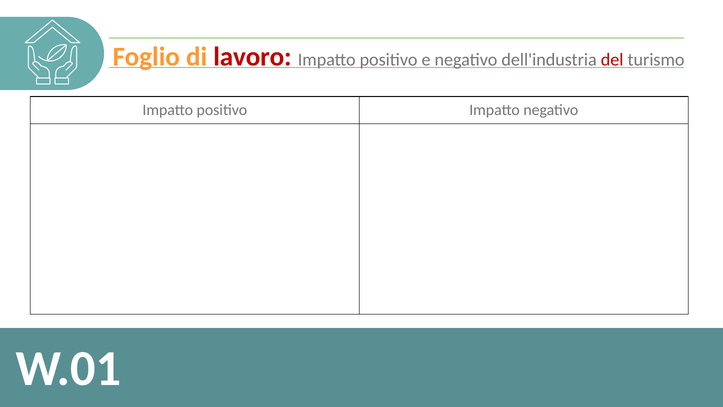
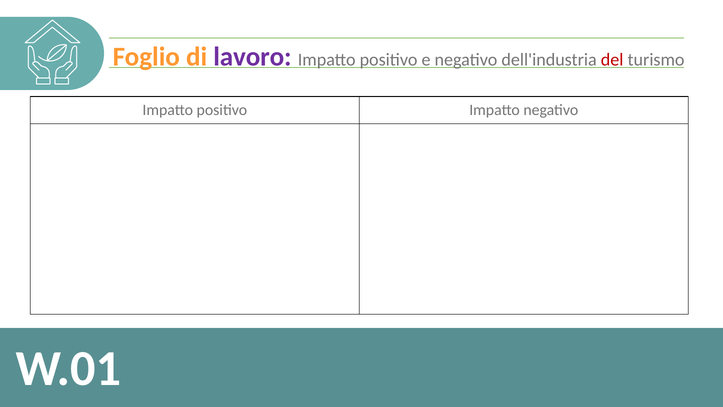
lavoro colour: red -> purple
